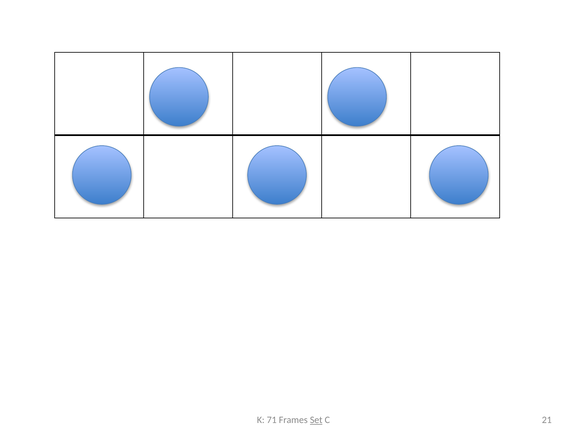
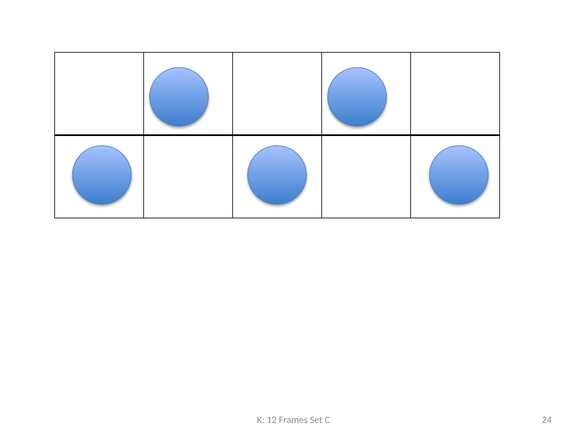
71: 71 -> 12
Set underline: present -> none
21: 21 -> 24
